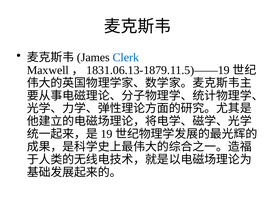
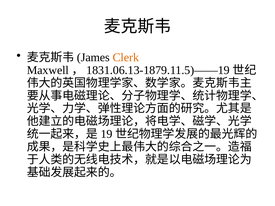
Clerk colour: blue -> orange
